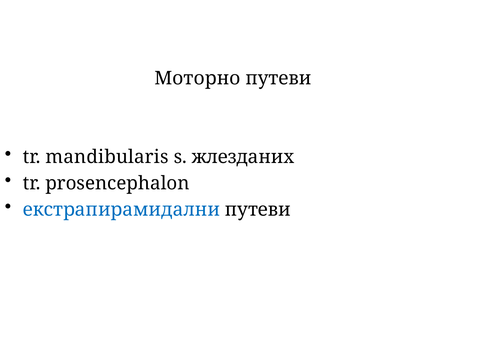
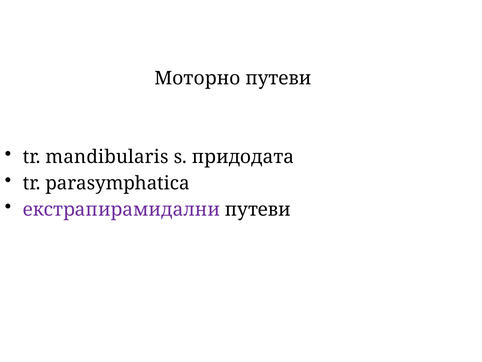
жлезданих: жлезданих -> придодата
prosencephalon: prosencephalon -> parasymphatica
екстрапирамидални colour: blue -> purple
